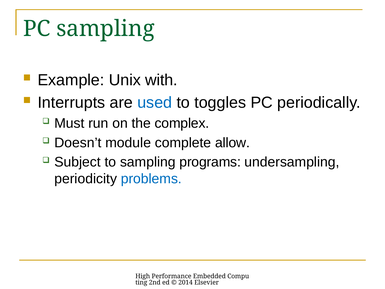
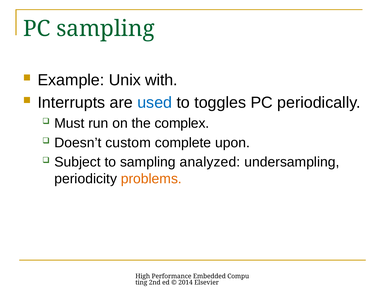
module: module -> custom
allow: allow -> upon
programs: programs -> analyzed
problems colour: blue -> orange
